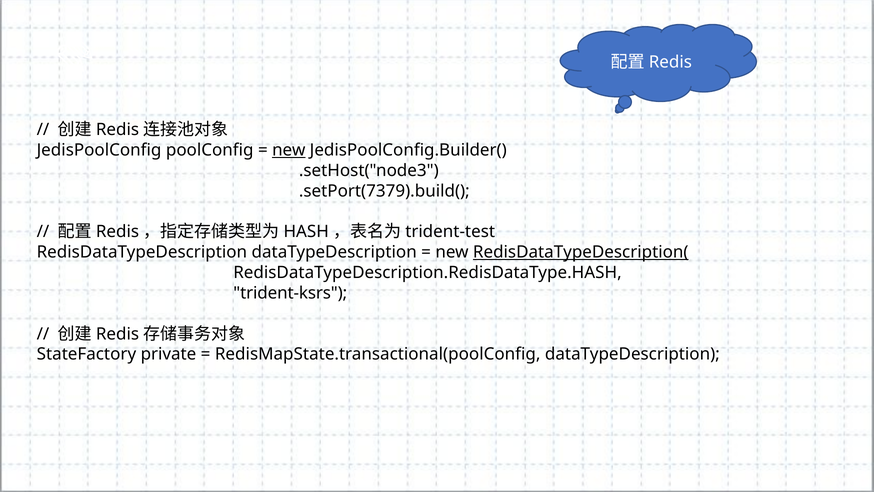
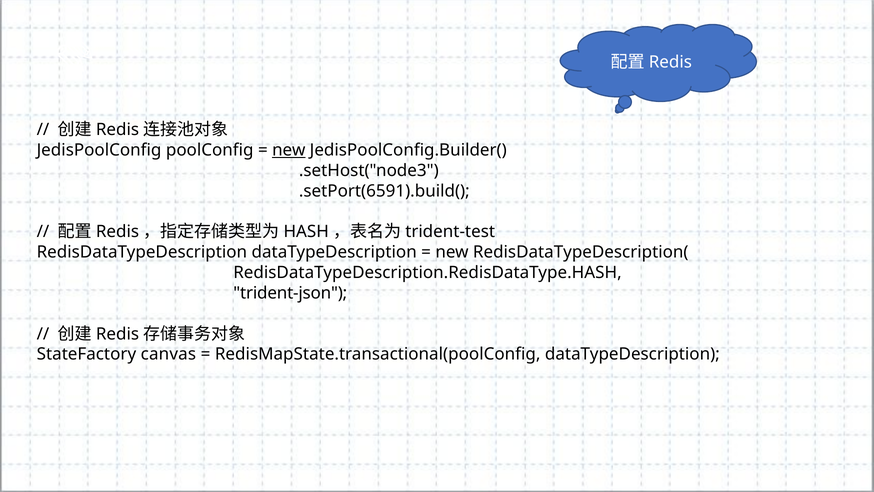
.setPort(7379).build(: .setPort(7379).build( -> .setPort(6591).build(
RedisDataTypeDescription( underline: present -> none
trident-ksrs: trident-ksrs -> trident-json
private: private -> canvas
